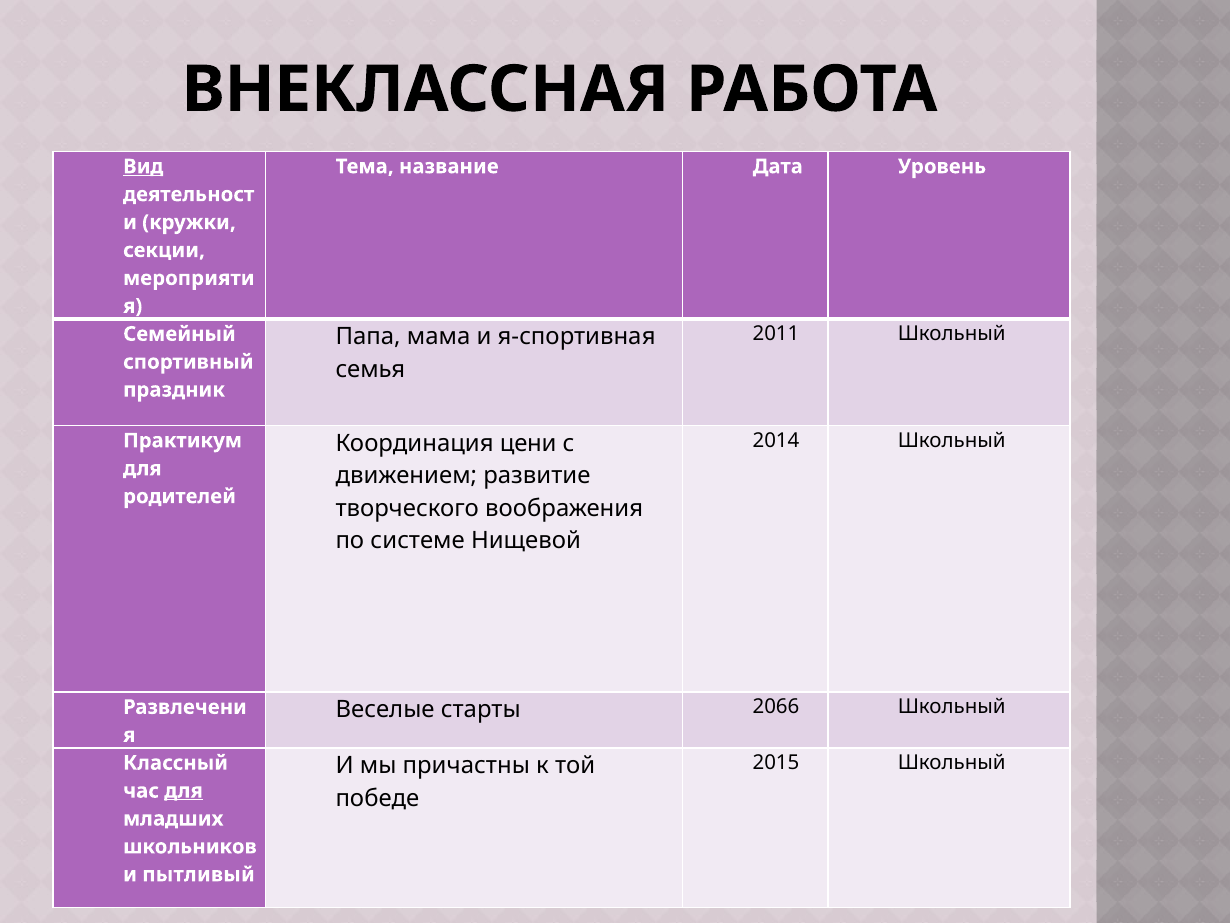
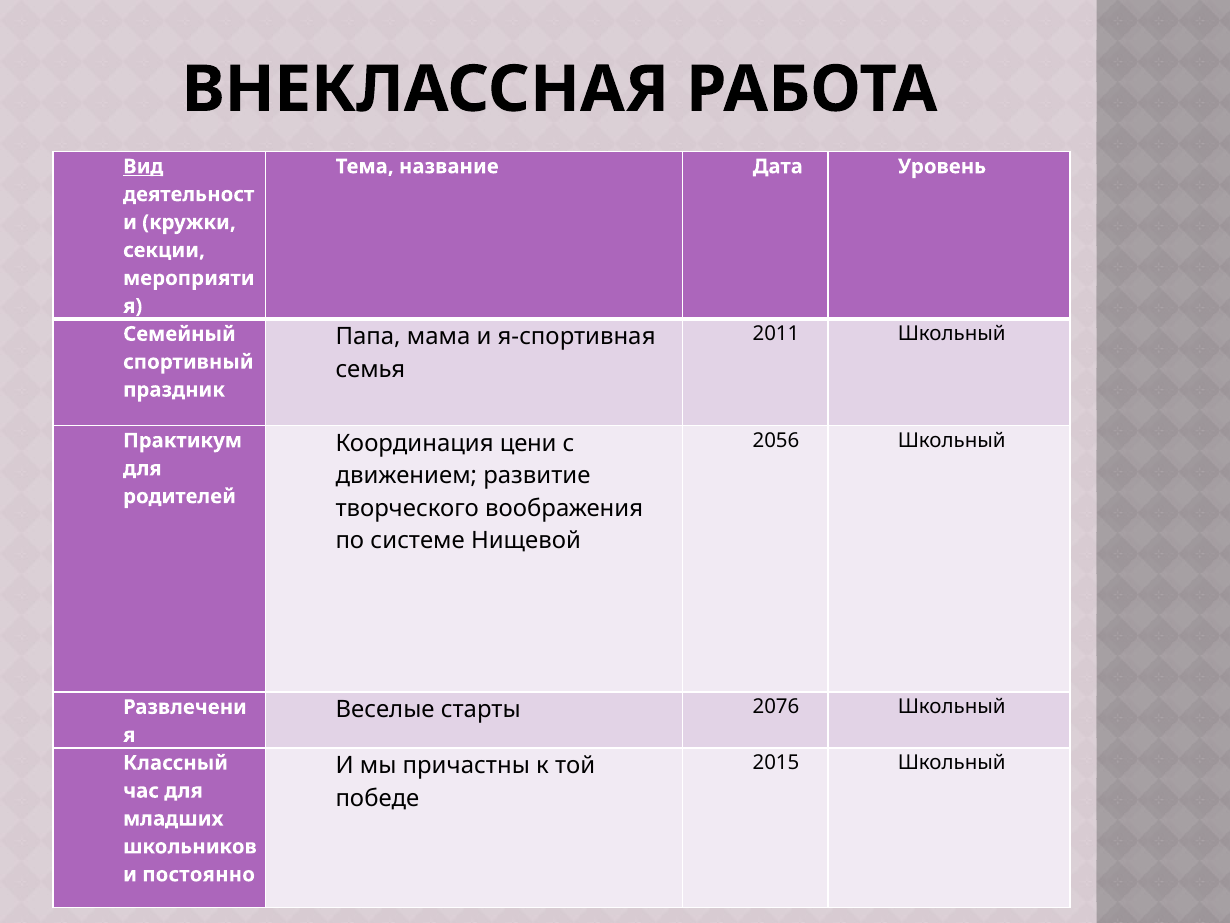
2014: 2014 -> 2056
2066: 2066 -> 2076
для at (184, 790) underline: present -> none
пытливый: пытливый -> постоянно
